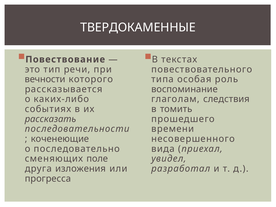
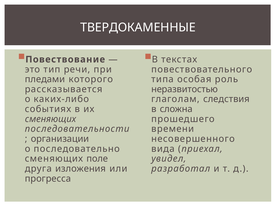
вечности: вечности -> пледами
воспоминание: воспоминание -> неразвитостью
томить: томить -> сложна
рассказать at (51, 119): рассказать -> сменяющих
коченеющие: коченеющие -> организации
